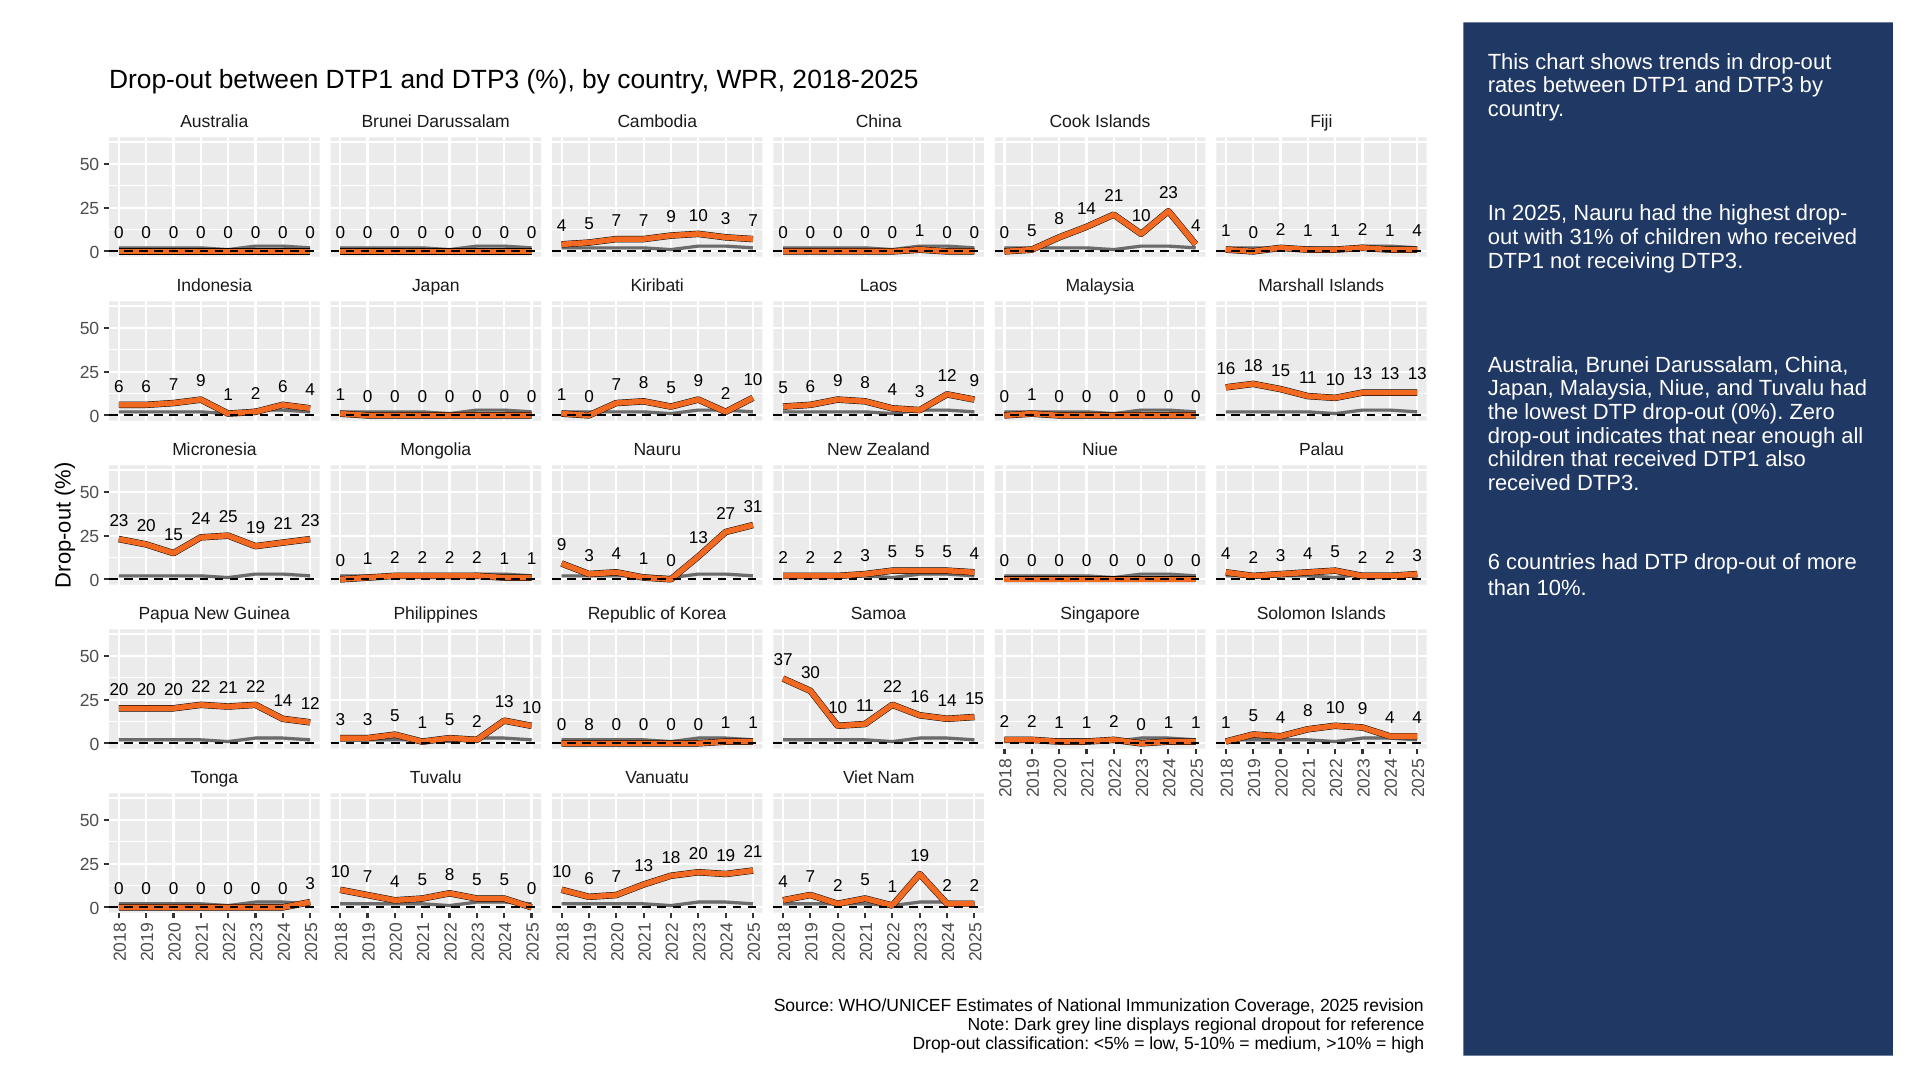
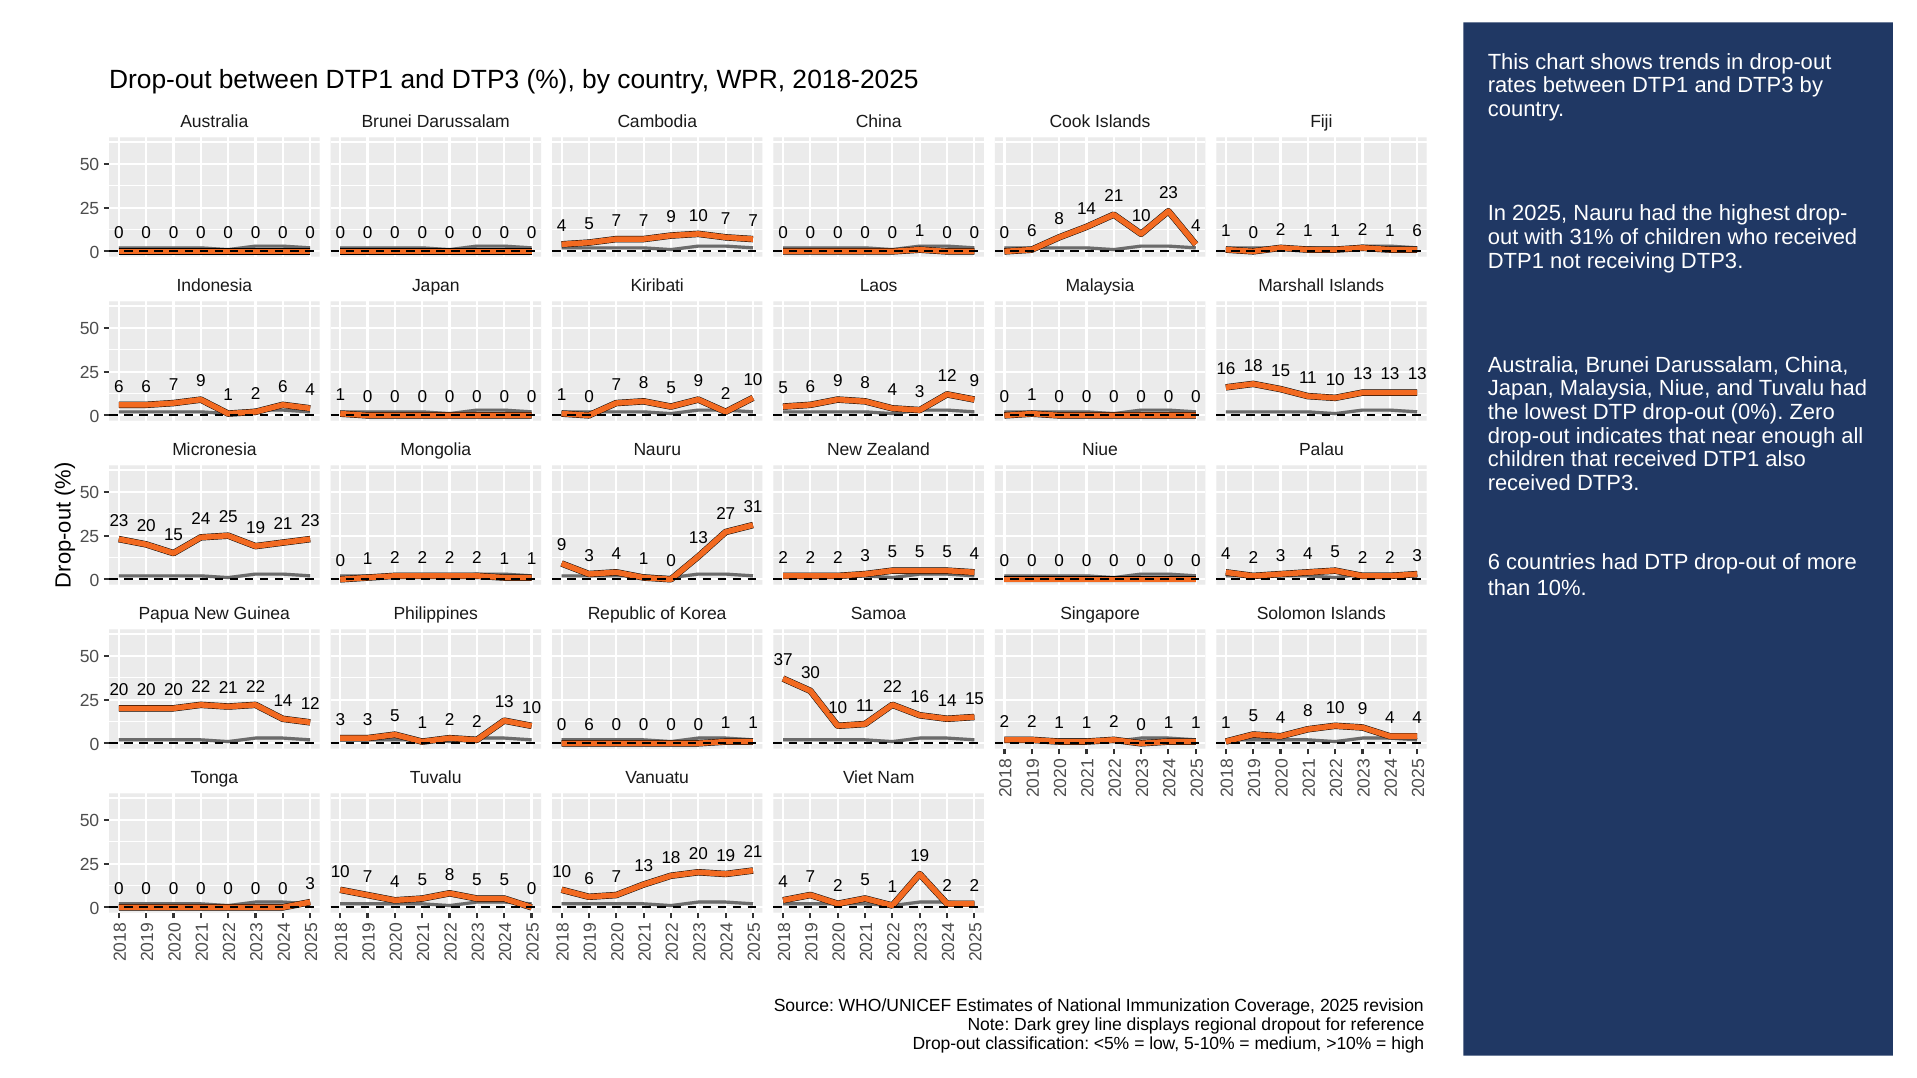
9 10 3: 3 -> 7
1 4: 4 -> 6
5 at (1032, 231): 5 -> 6
5 1 5: 5 -> 2
8 at (589, 725): 8 -> 6
